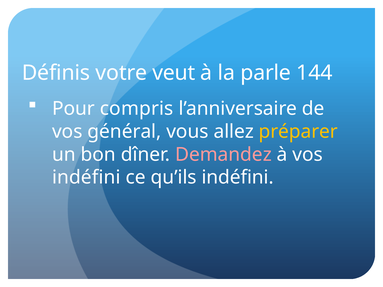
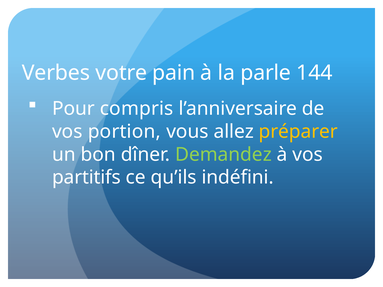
Définis: Définis -> Verbes
veut: veut -> pain
général: général -> portion
Demandez colour: pink -> light green
indéfini at (86, 178): indéfini -> partitifs
